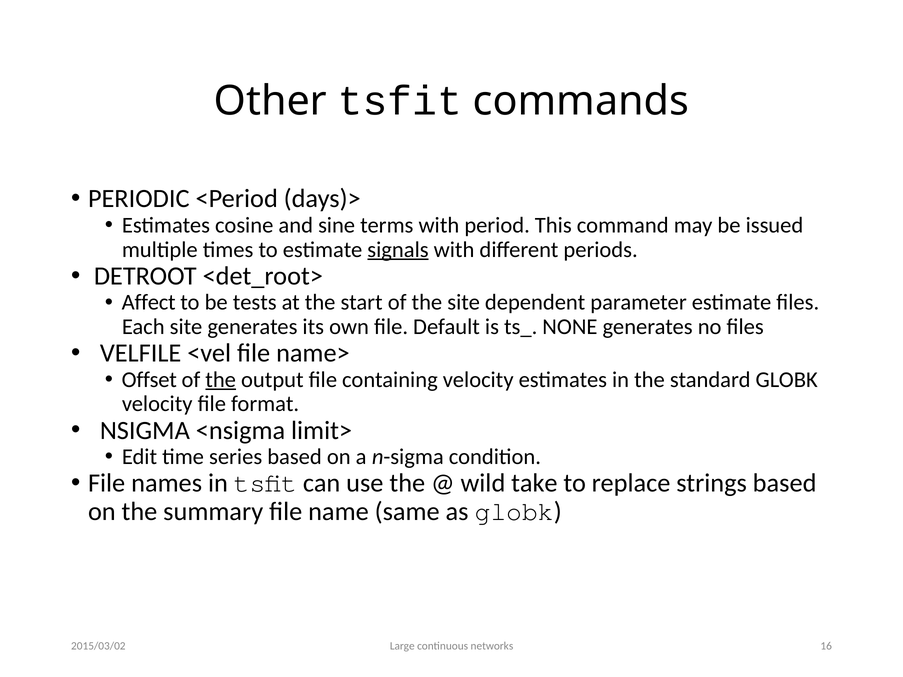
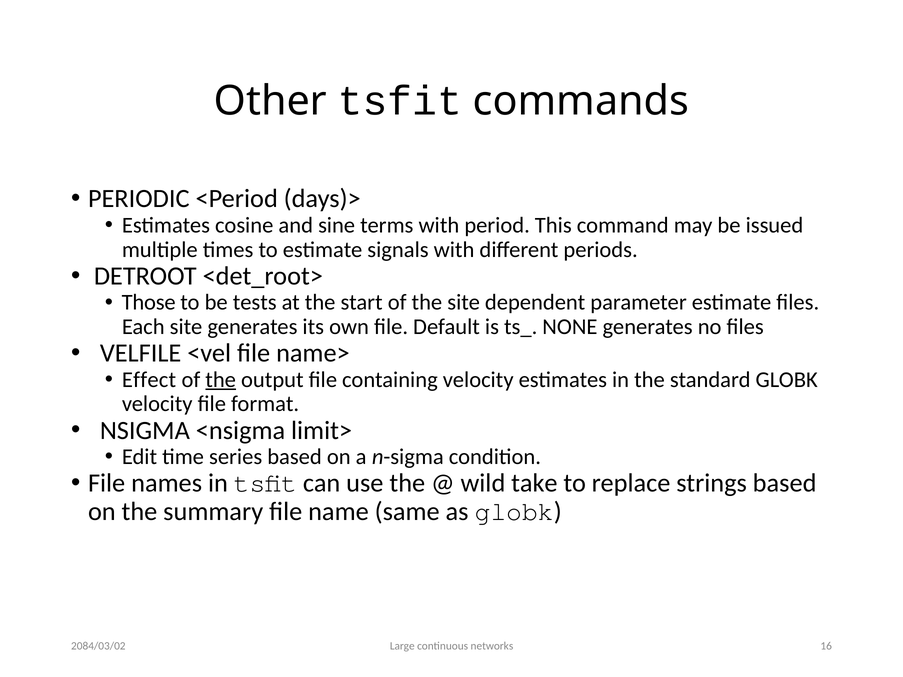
signals underline: present -> none
Affect: Affect -> Those
Offset: Offset -> Effect
2015/03/02: 2015/03/02 -> 2084/03/02
